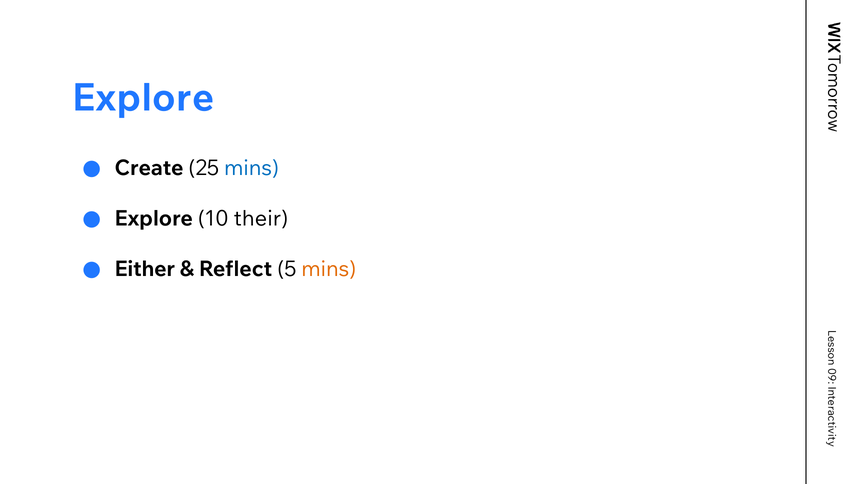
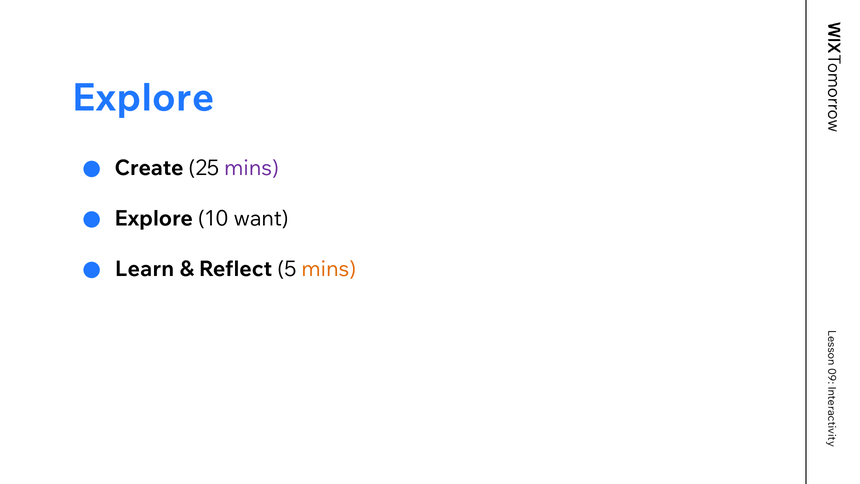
mins at (252, 168) colour: blue -> purple
their: their -> want
Either: Either -> Learn
